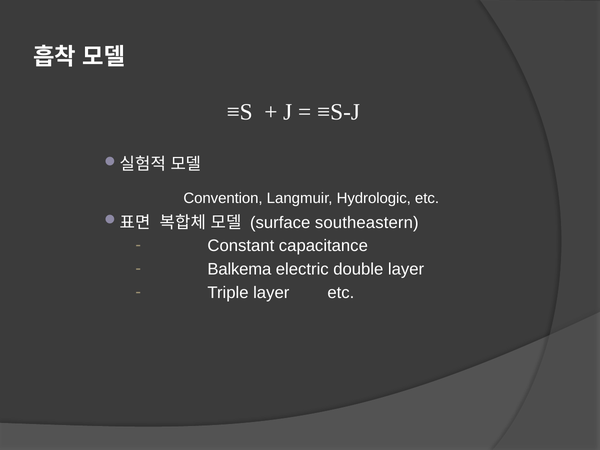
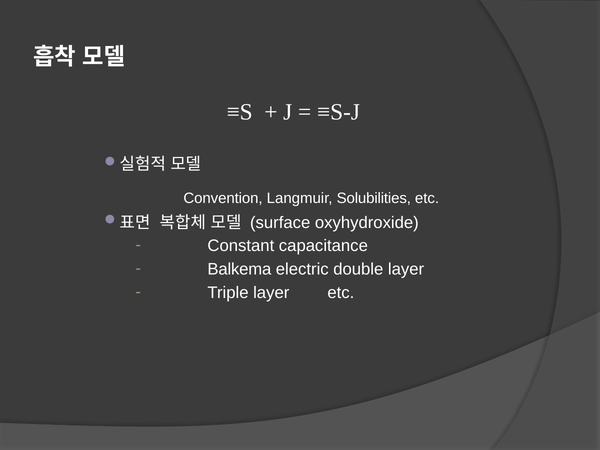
Hydrologic: Hydrologic -> Solubilities
southeastern: southeastern -> oxyhydroxide
